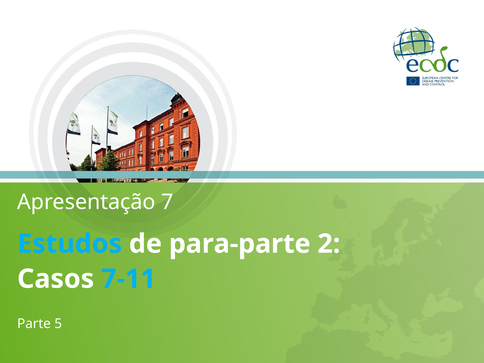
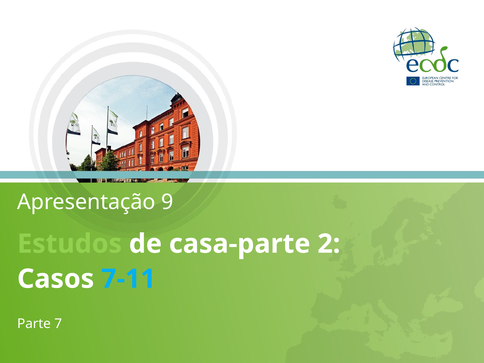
7: 7 -> 9
Estudos colour: light blue -> light green
para-parte: para-parte -> casa-parte
5: 5 -> 7
